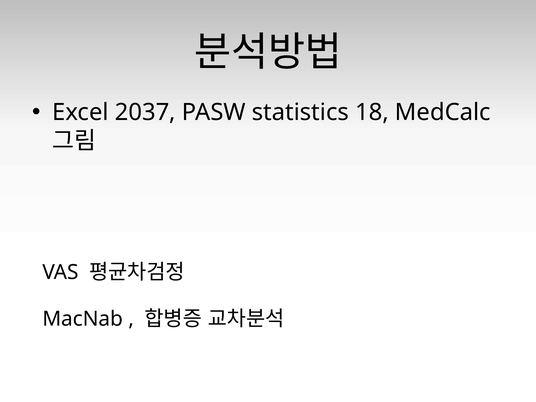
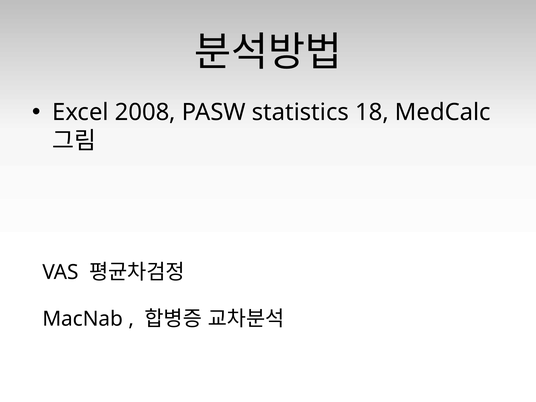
2037: 2037 -> 2008
